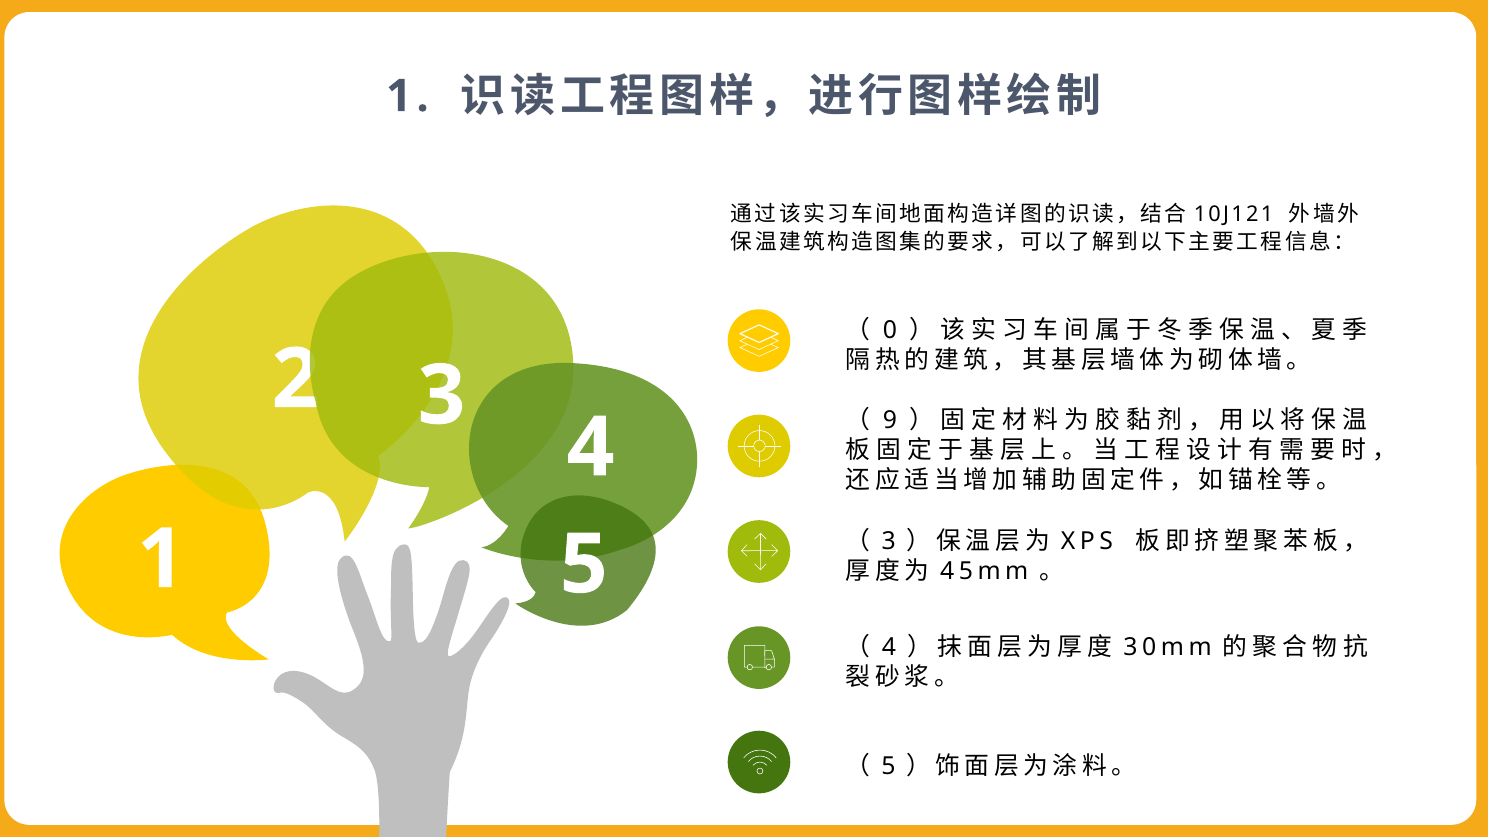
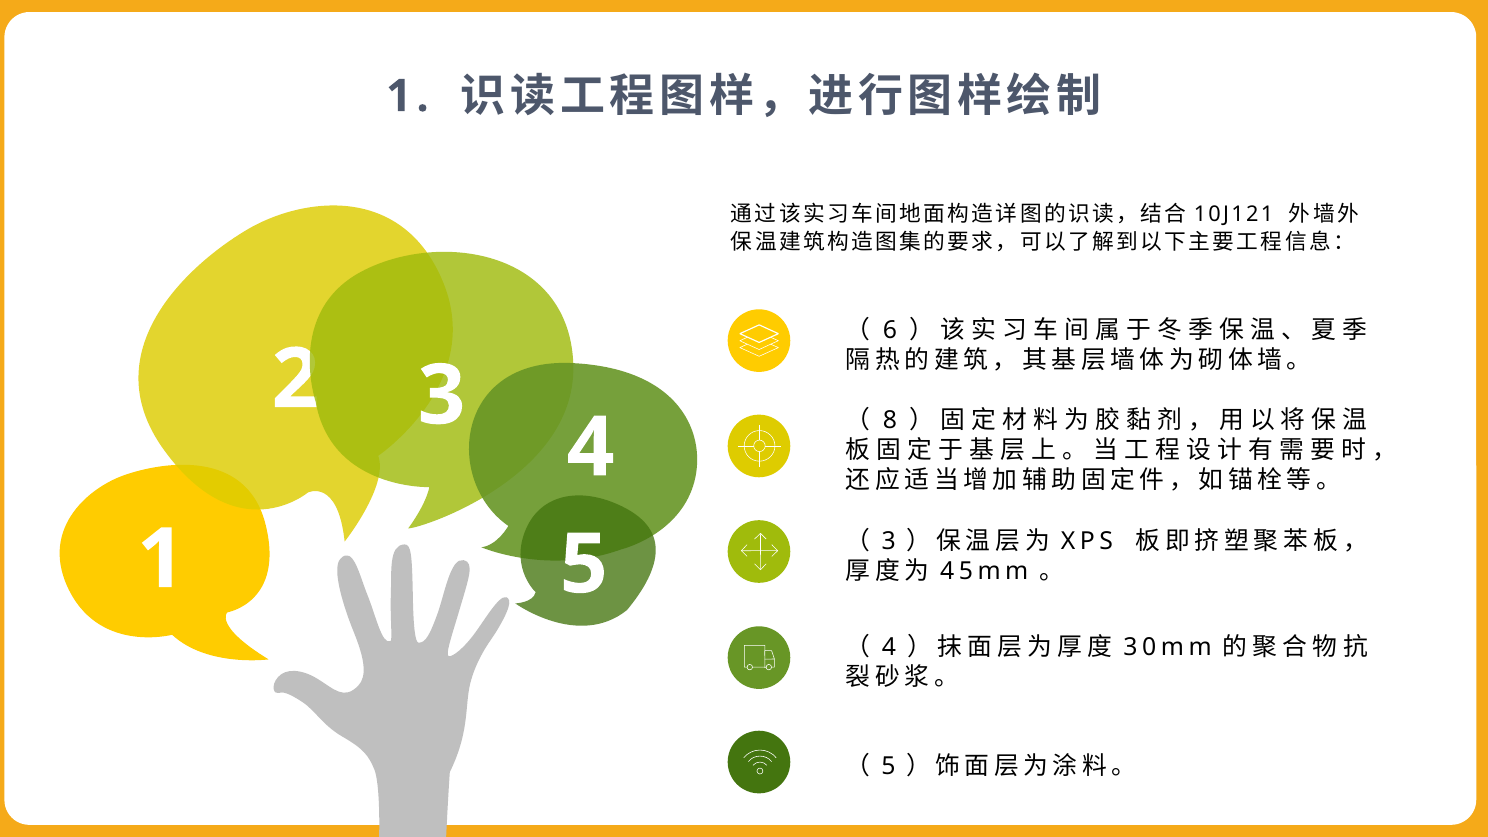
0: 0 -> 6
9: 9 -> 8
